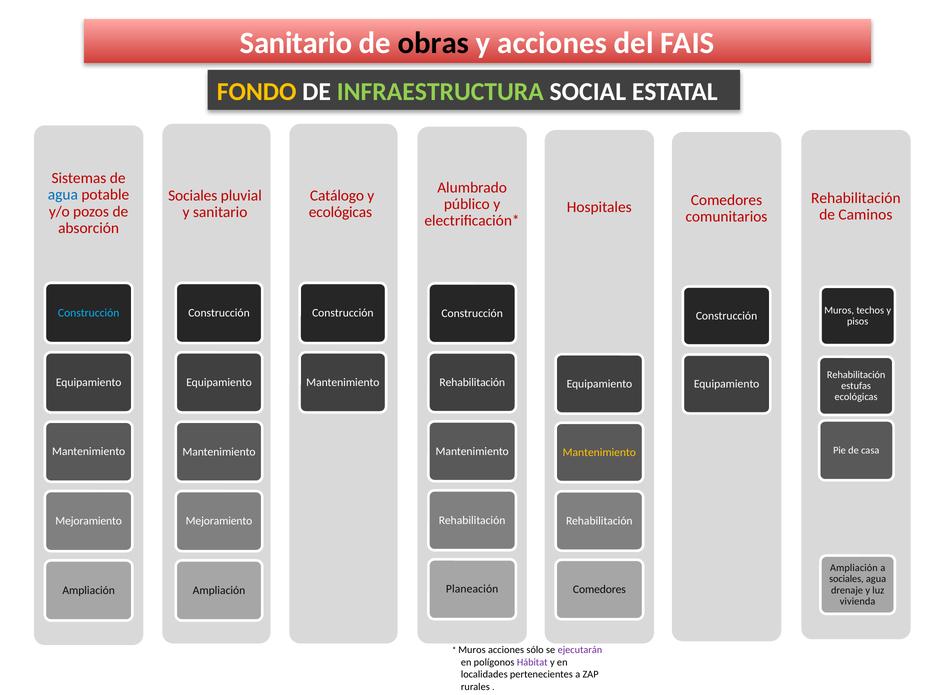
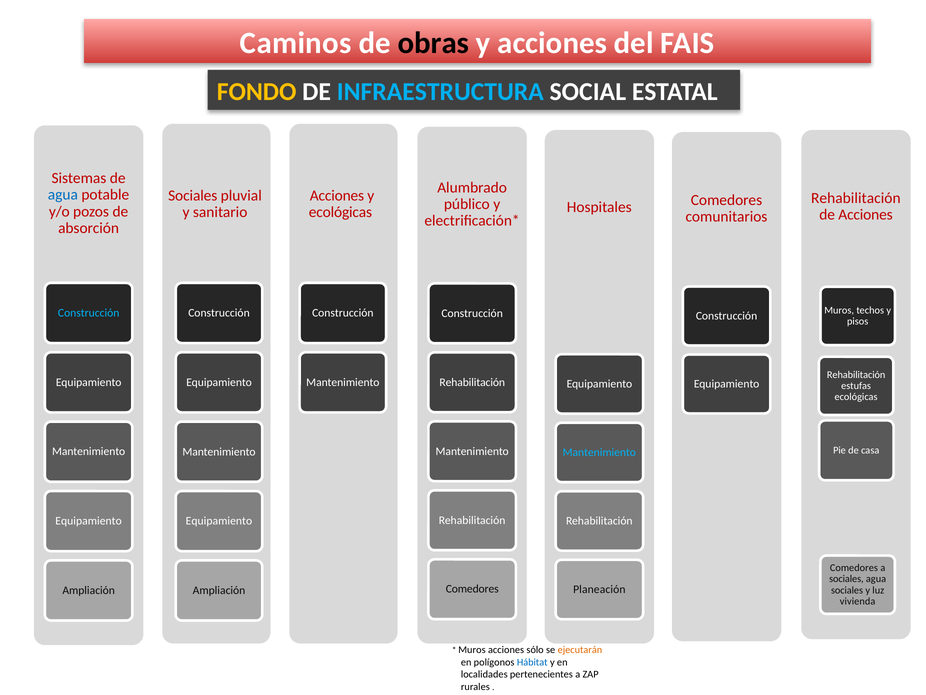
Sanitario at (296, 43): Sanitario -> Caminos
INFRAESTRUCTURA colour: light green -> light blue
Catálogo at (337, 195): Catálogo -> Acciones
de Caminos: Caminos -> Acciones
Mantenimiento at (599, 452) colour: yellow -> light blue
Mejoramiento at (89, 521): Mejoramiento -> Equipamiento
Mejoramiento at (219, 521): Mejoramiento -> Equipamiento
Ampliación at (854, 568): Ampliación -> Comedores
Planeación at (472, 589): Planeación -> Comedores
Comedores at (599, 589): Comedores -> Planeación
drenaje at (847, 590): drenaje -> sociales
ejecutarán colour: purple -> orange
Hábitat colour: purple -> blue
